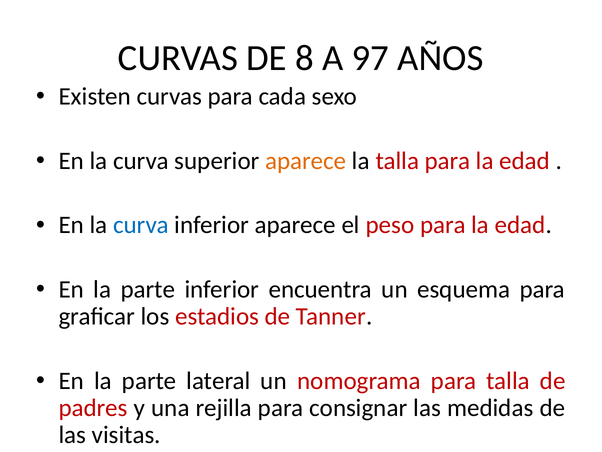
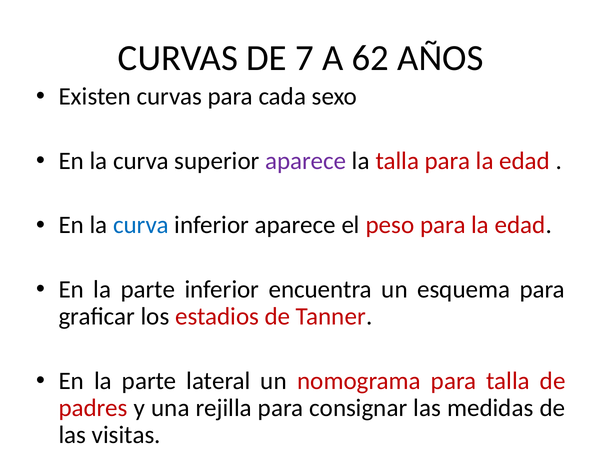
8: 8 -> 7
97: 97 -> 62
aparece at (306, 161) colour: orange -> purple
